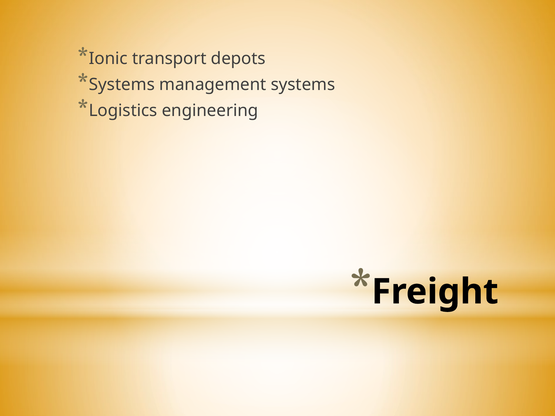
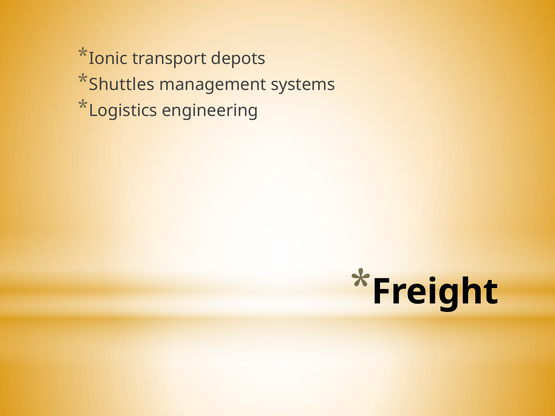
Systems at (122, 85): Systems -> Shuttles
